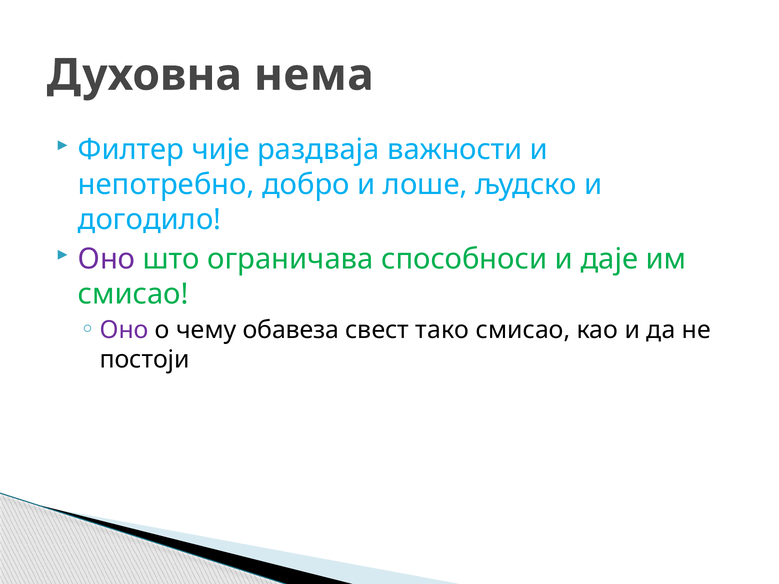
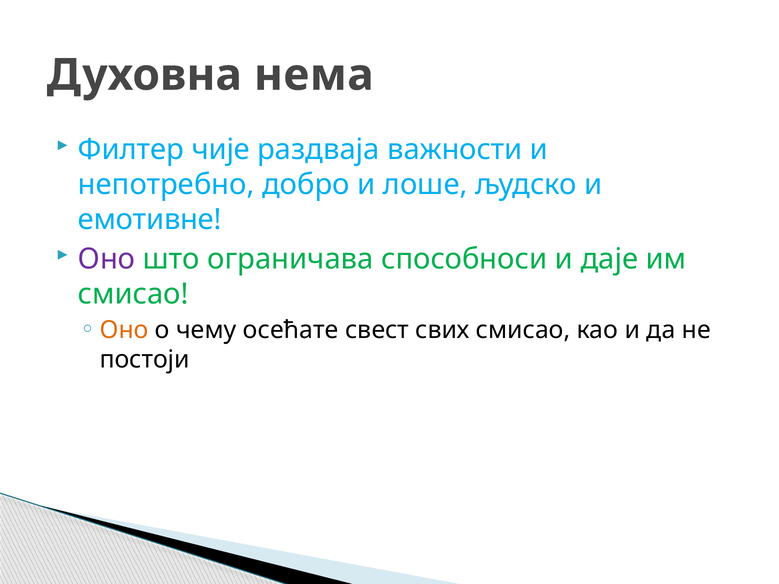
догодило: догодило -> емотивне
Оно at (124, 330) colour: purple -> orange
обавеза: обавеза -> осећате
тако: тако -> свих
